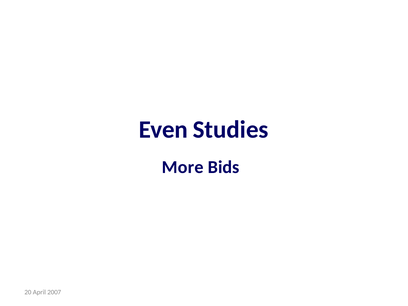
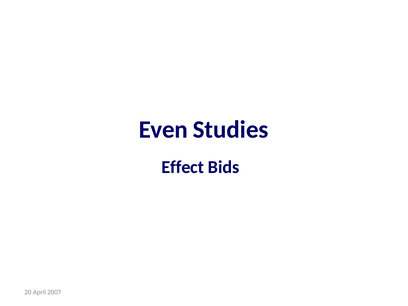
More: More -> Effect
